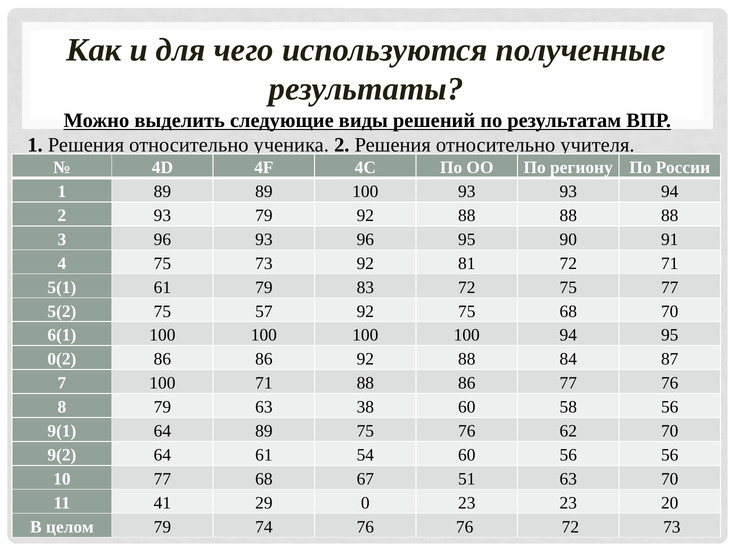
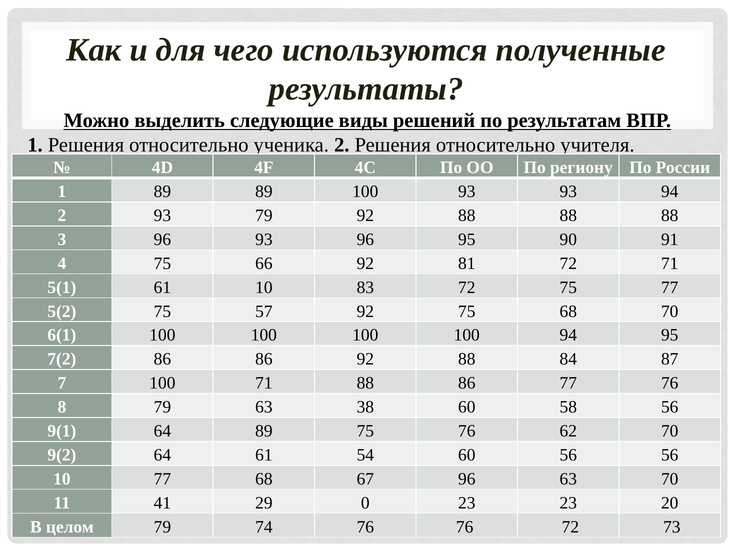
75 73: 73 -> 66
61 79: 79 -> 10
0(2: 0(2 -> 7(2
67 51: 51 -> 96
